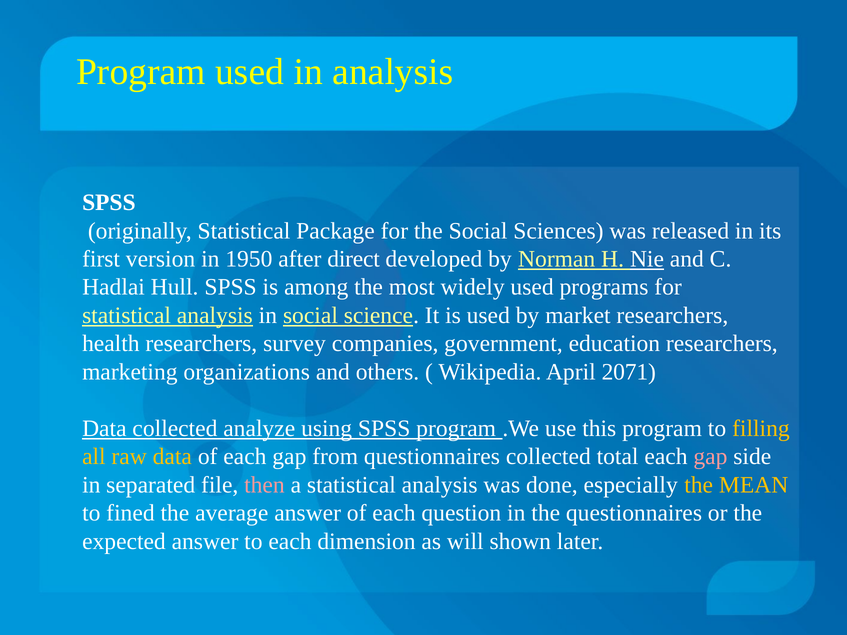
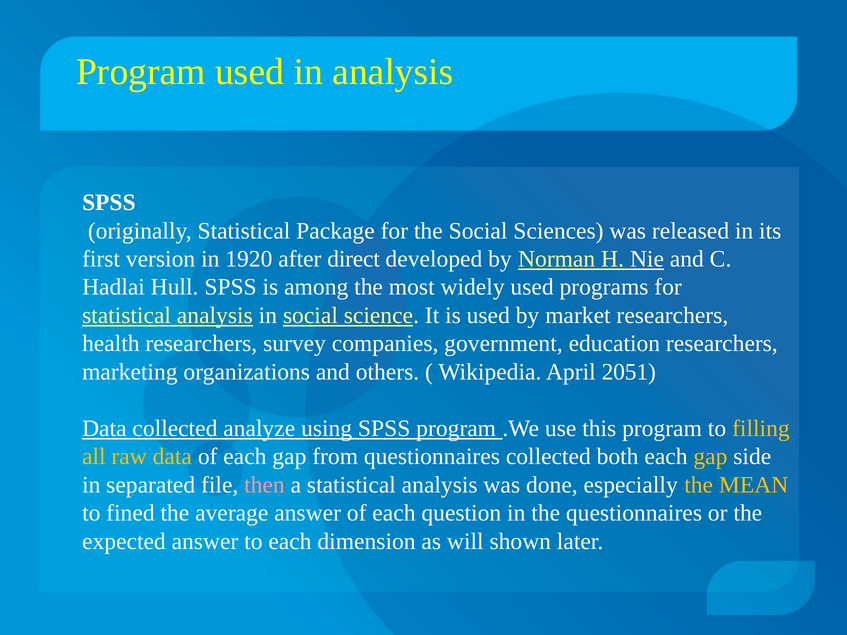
1950: 1950 -> 1920
2071: 2071 -> 2051
total: total -> both
gap at (710, 457) colour: pink -> yellow
